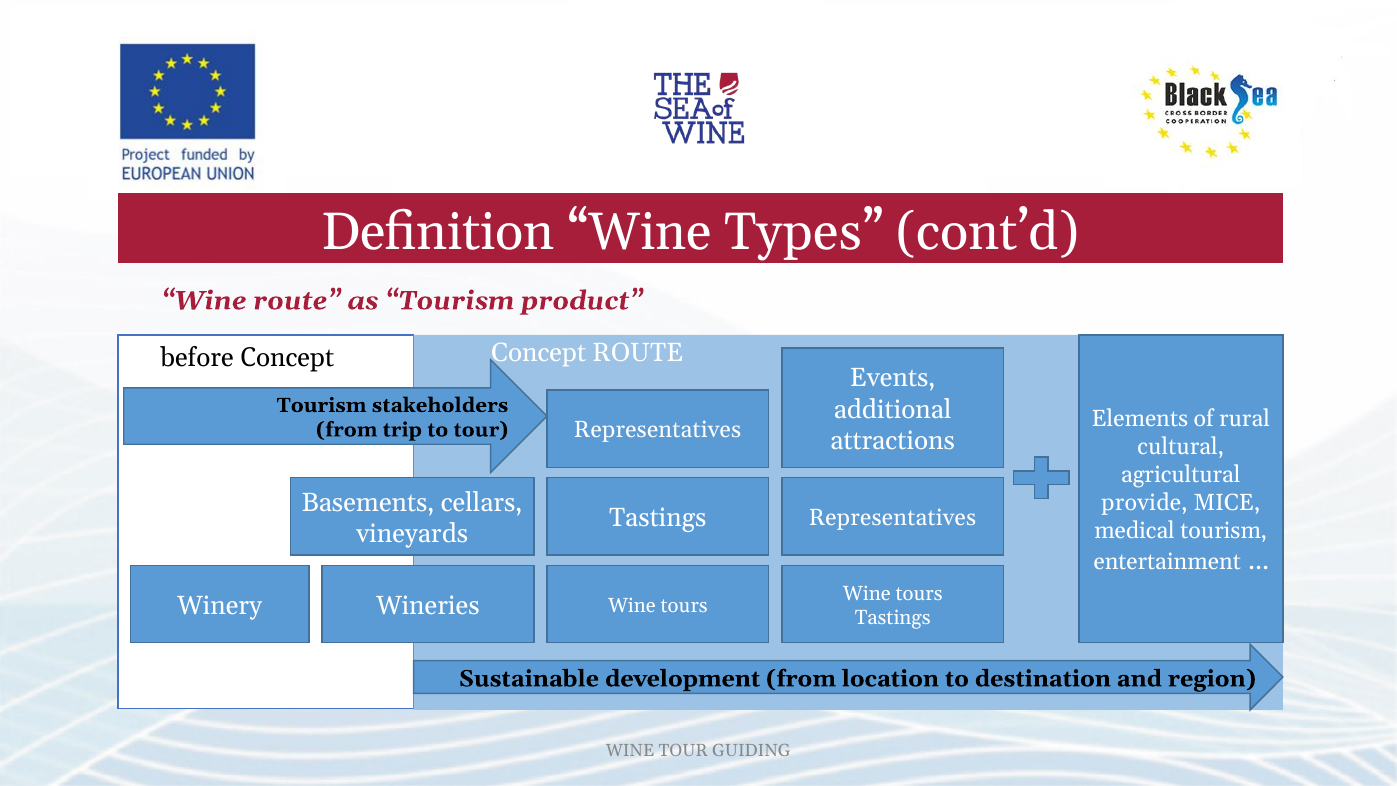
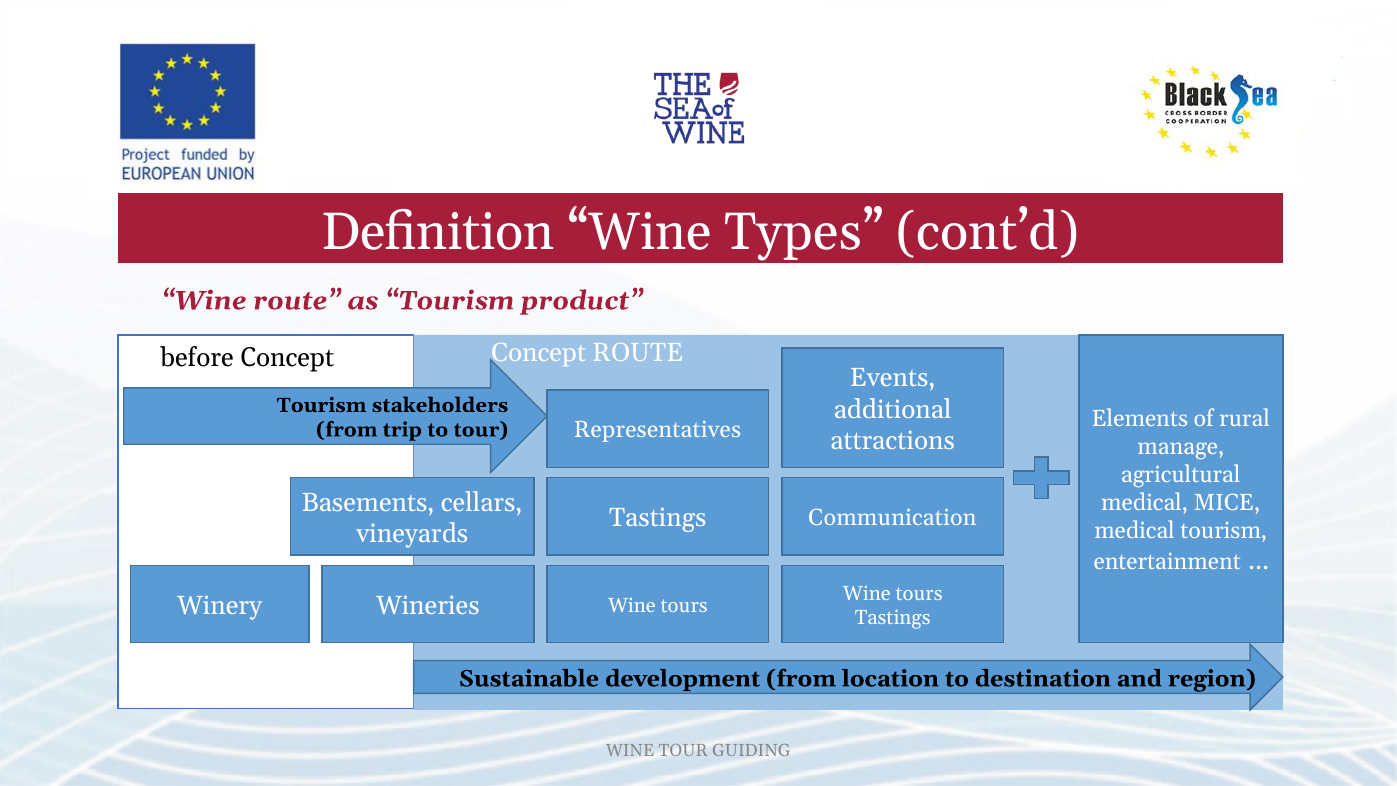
cultural: cultural -> manage
provide at (1145, 503): provide -> medical
Representatives at (892, 518): Representatives -> Communication
